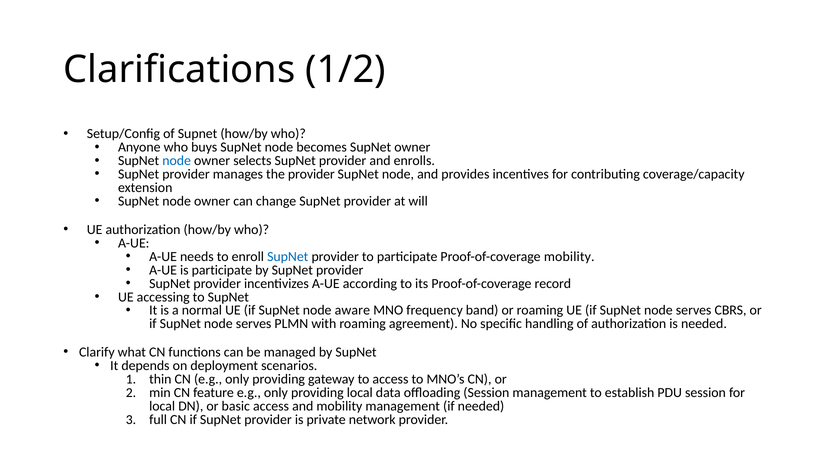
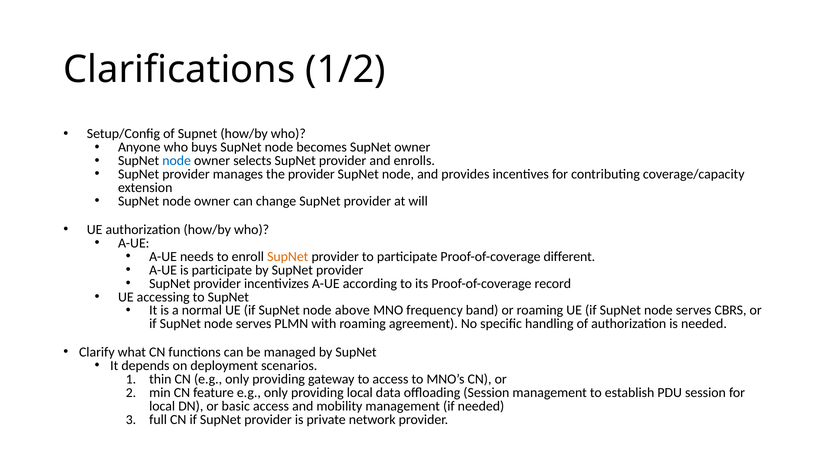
SupNet at (288, 257) colour: blue -> orange
Proof-of-coverage mobility: mobility -> different
aware: aware -> above
